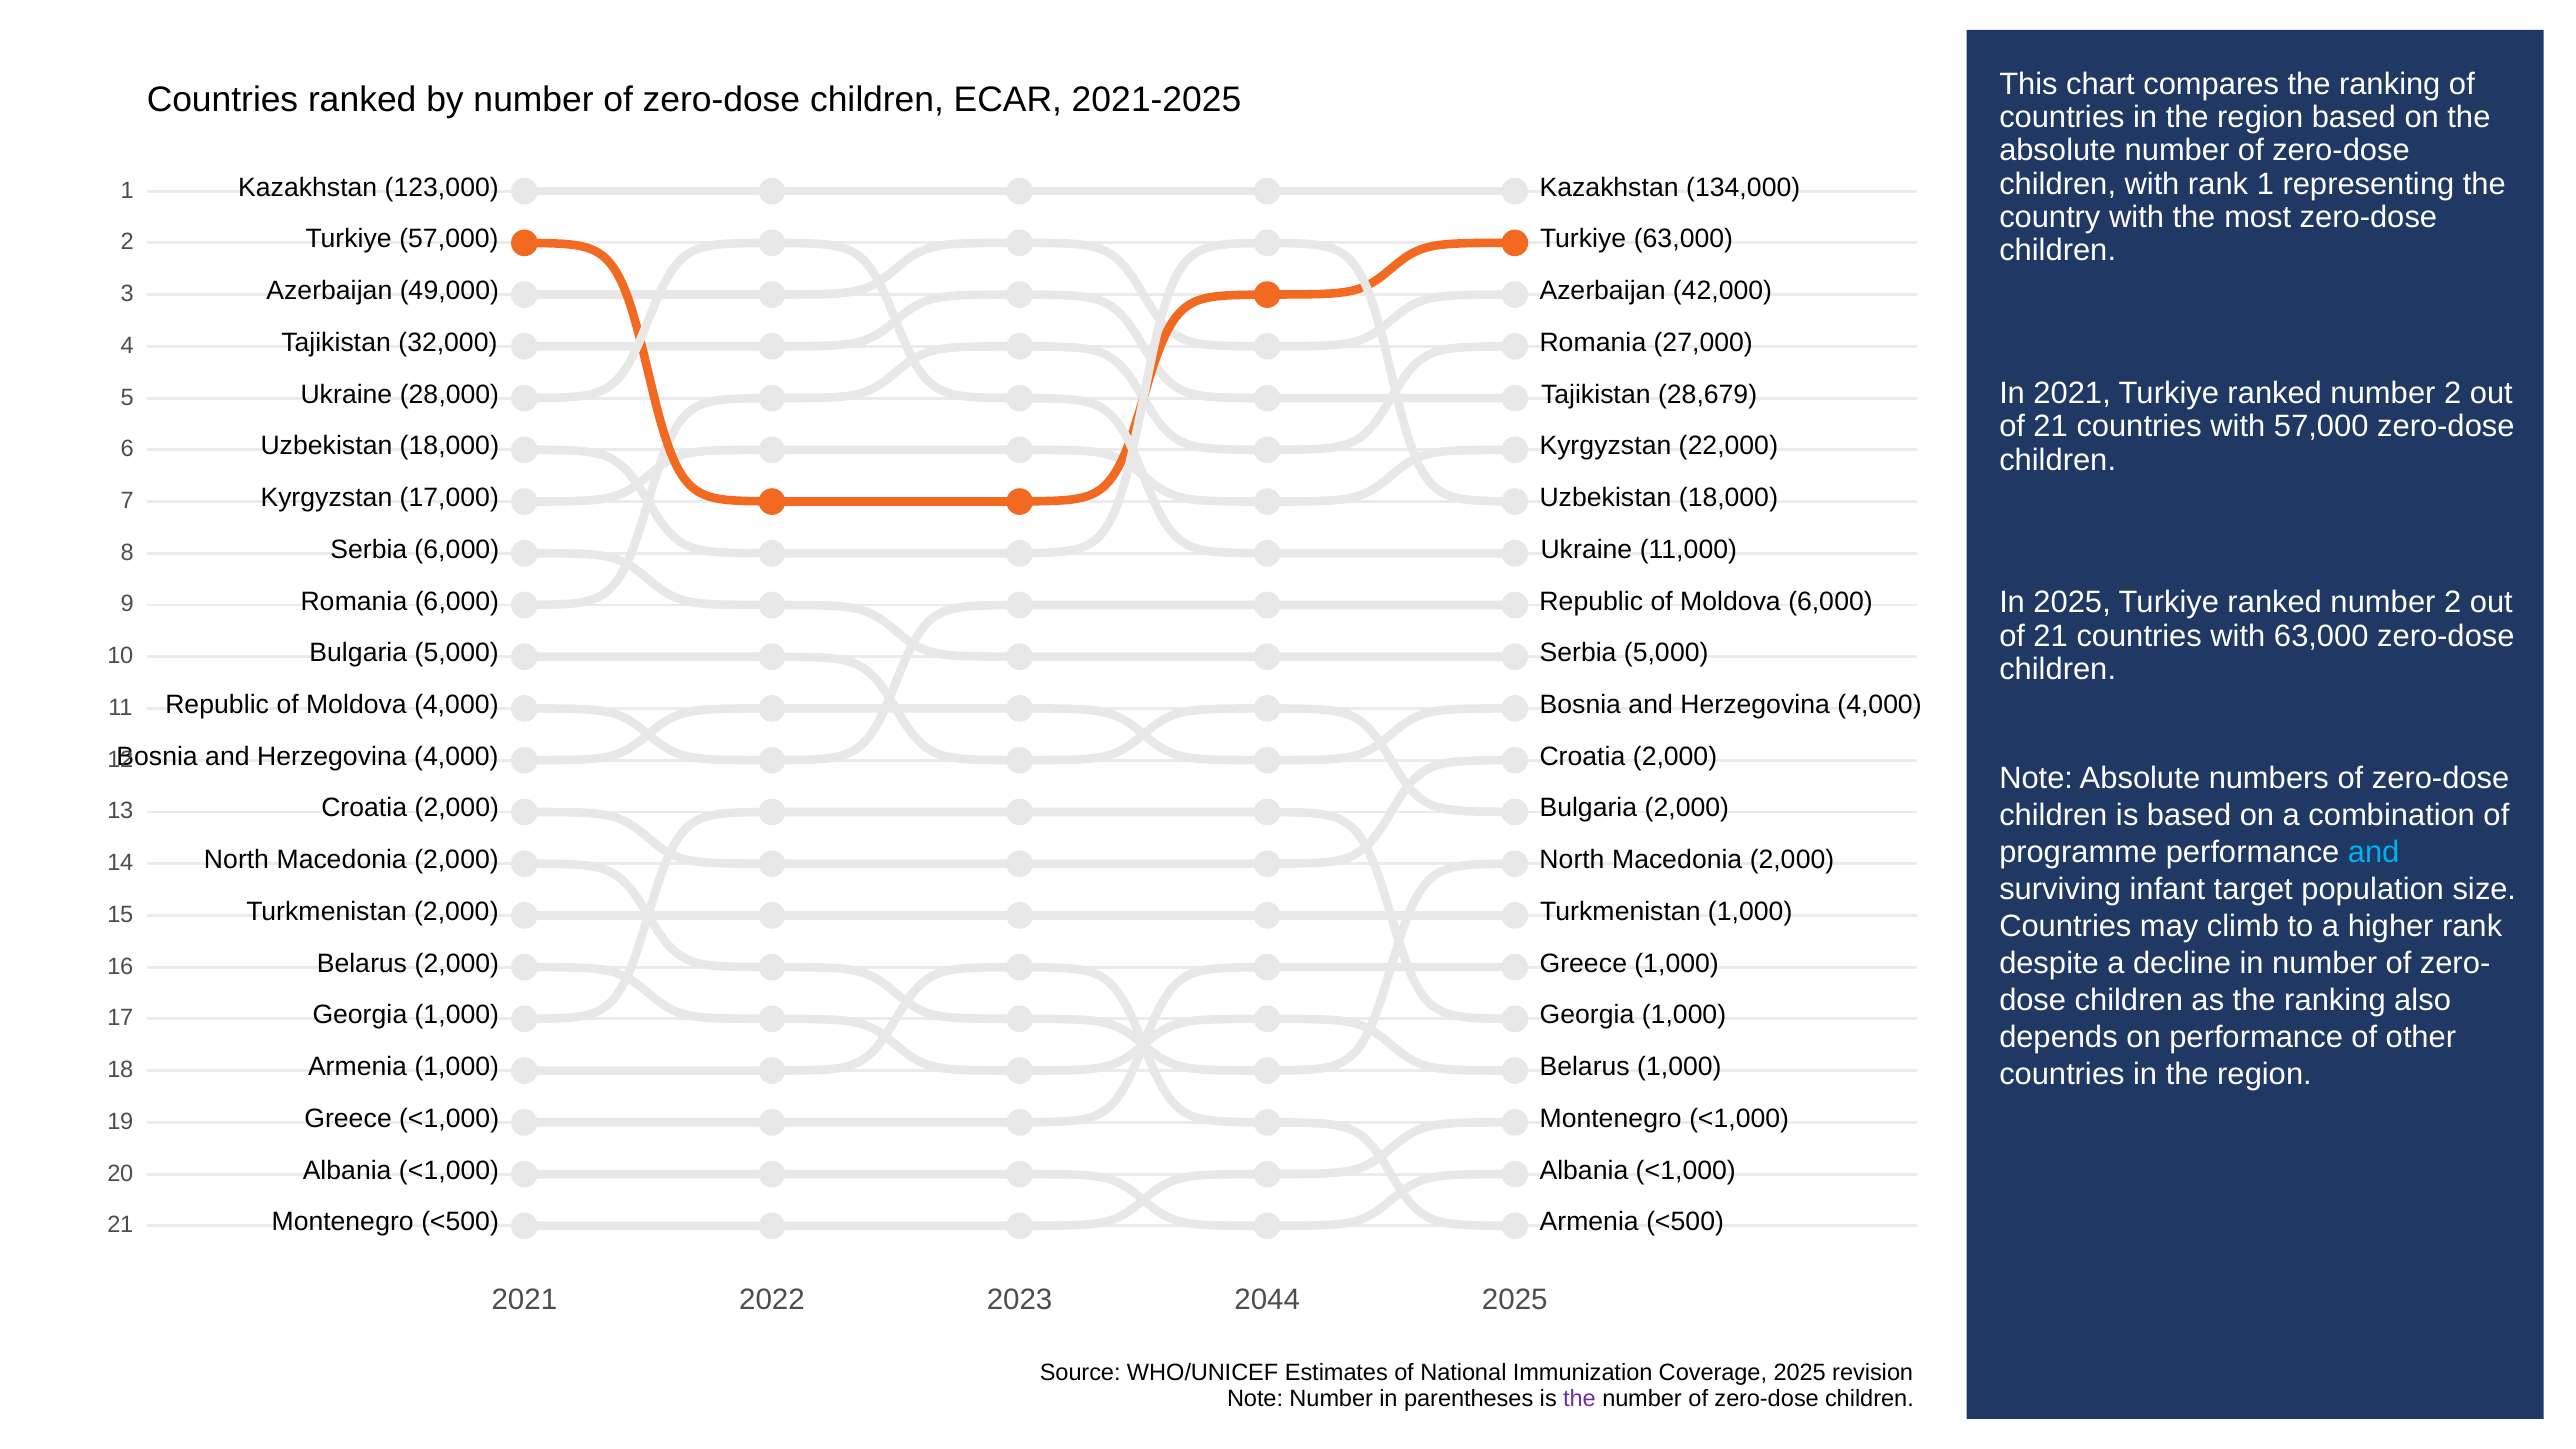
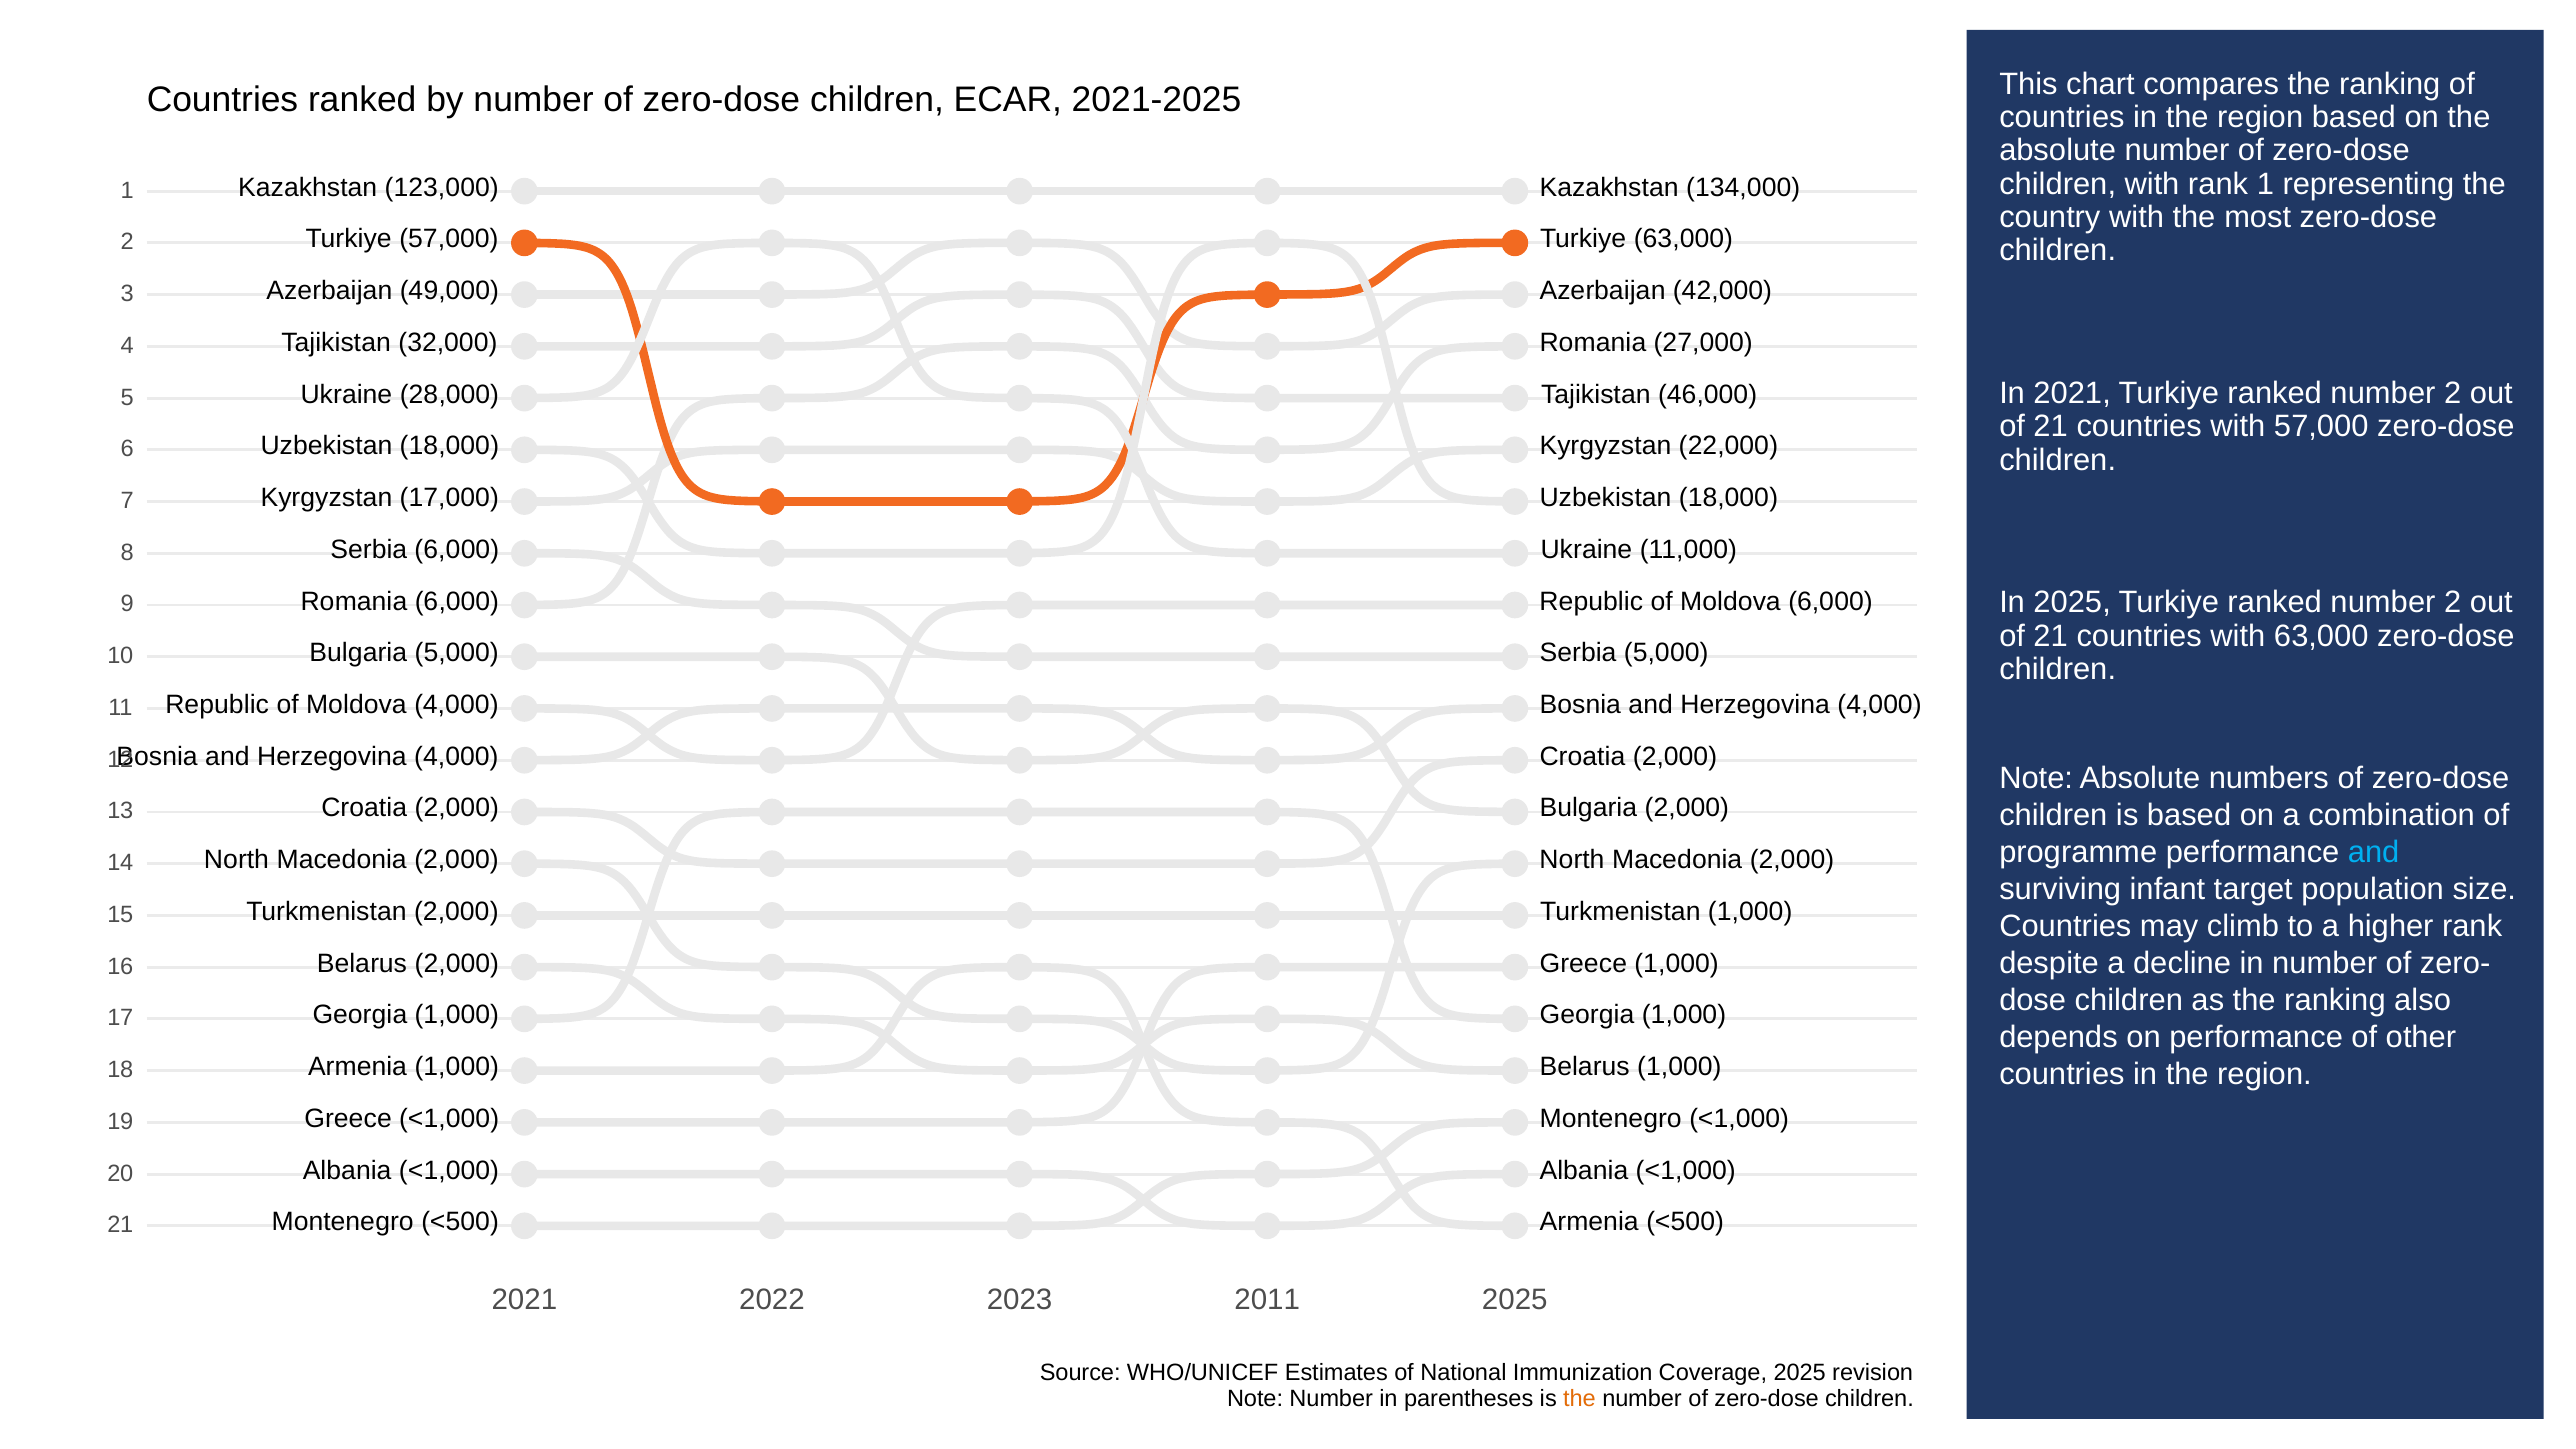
28,679: 28,679 -> 46,000
2044: 2044 -> 2011
the at (1579, 1398) colour: purple -> orange
